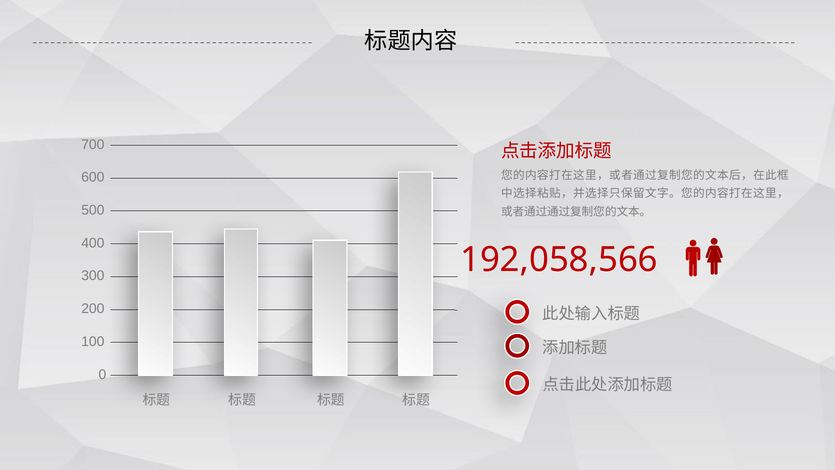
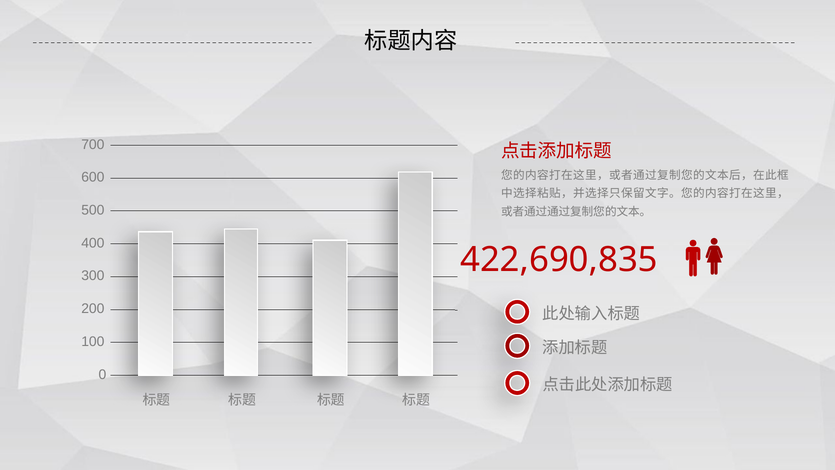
192,058,566: 192,058,566 -> 422,690,835
